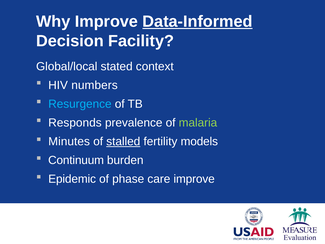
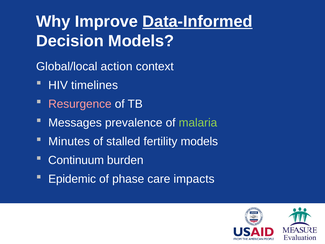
Decision Facility: Facility -> Models
stated: stated -> action
numbers: numbers -> timelines
Resurgence colour: light blue -> pink
Responds: Responds -> Messages
stalled underline: present -> none
care improve: improve -> impacts
